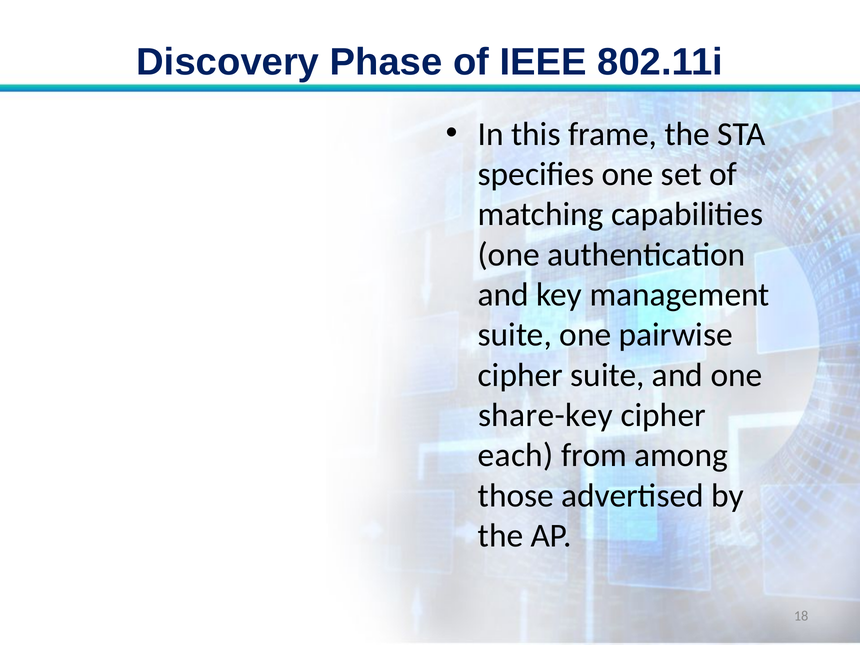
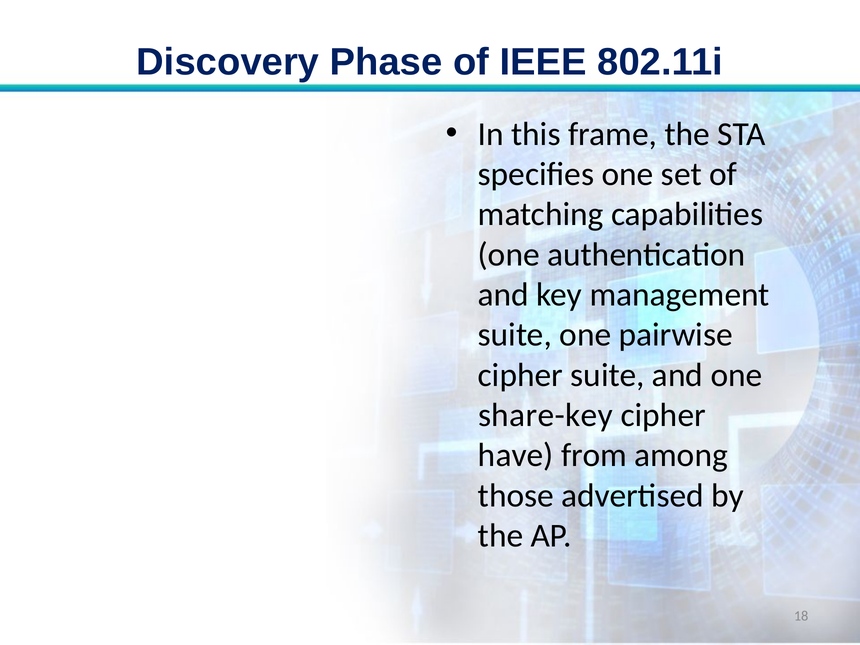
each: each -> have
